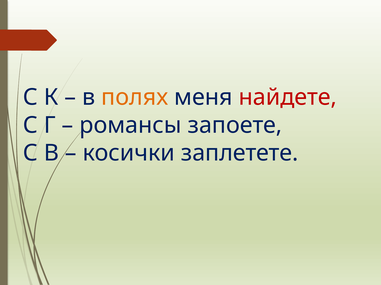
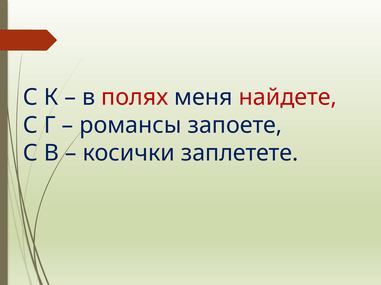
полях colour: orange -> red
